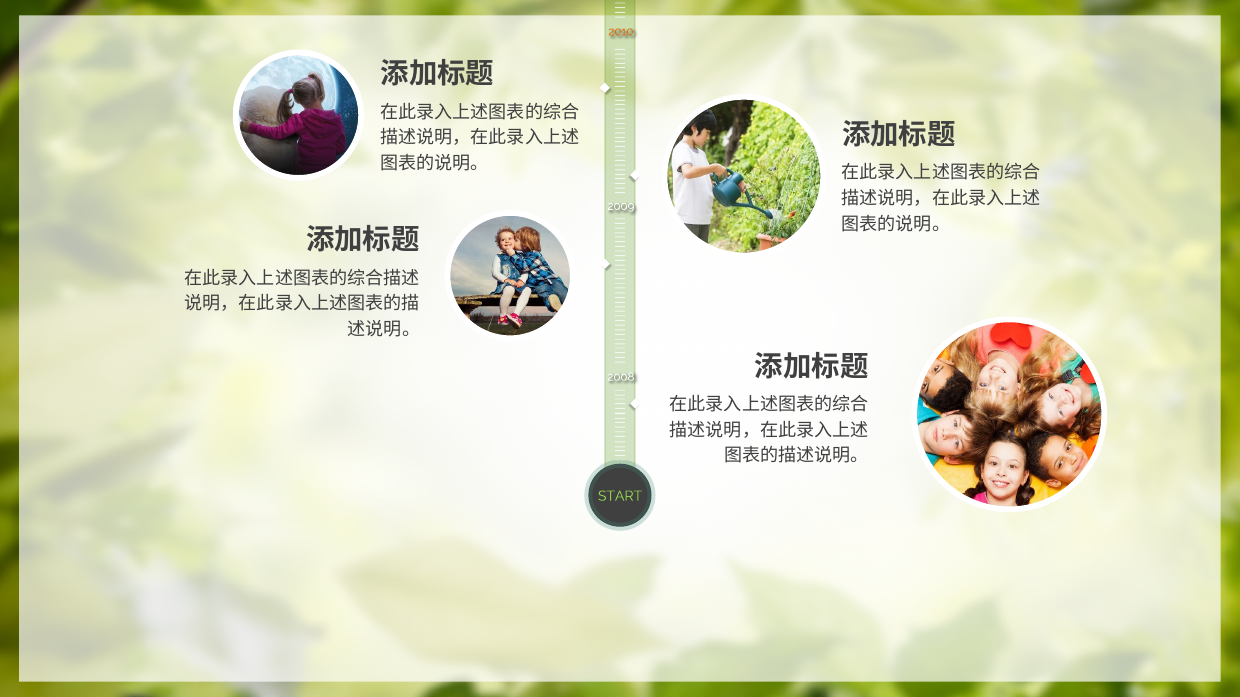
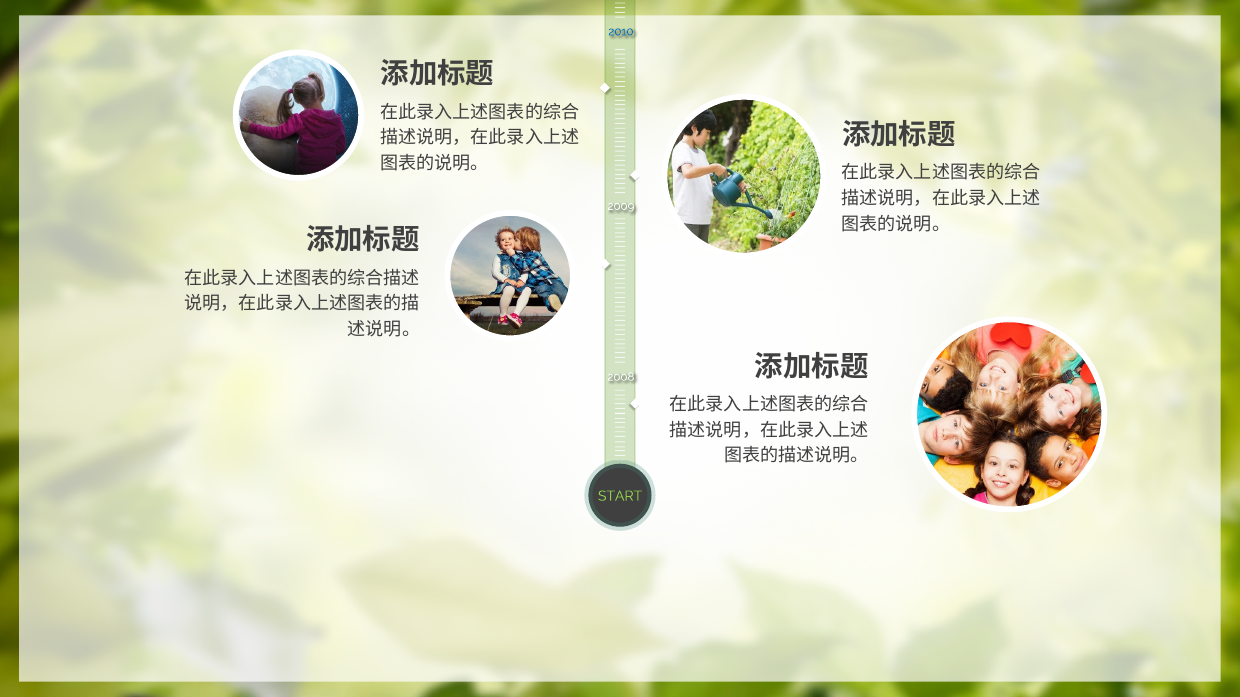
2010 colour: orange -> blue
